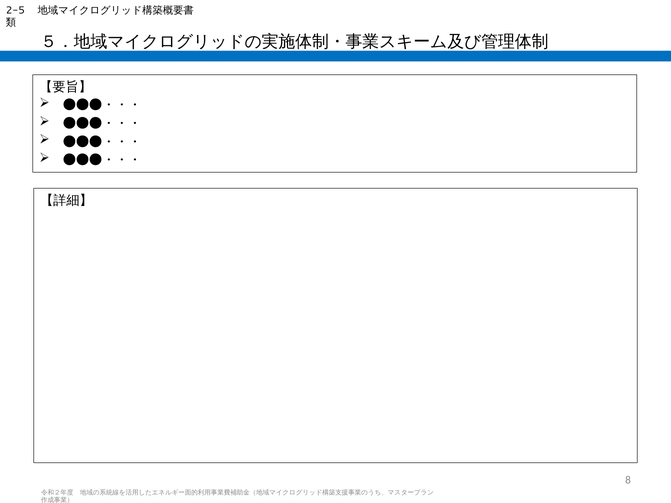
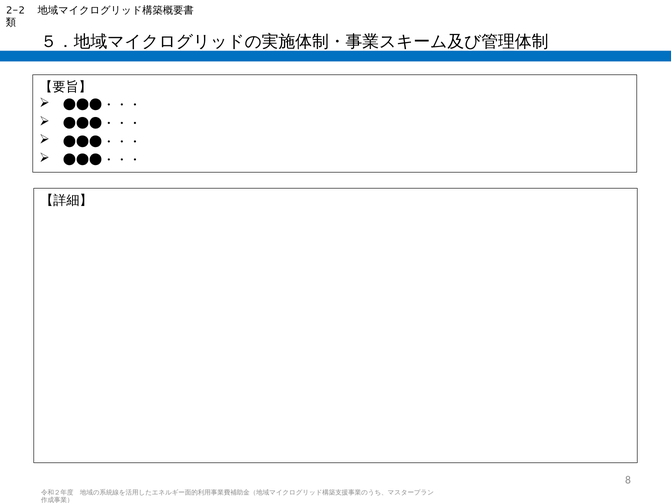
2-5: 2-5 -> 2-2
